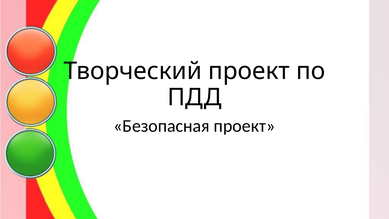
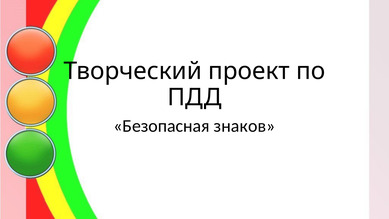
Безопасная проект: проект -> знаков
